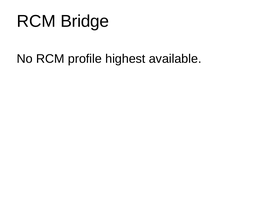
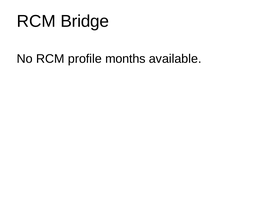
highest: highest -> months
